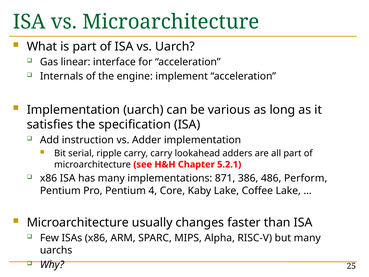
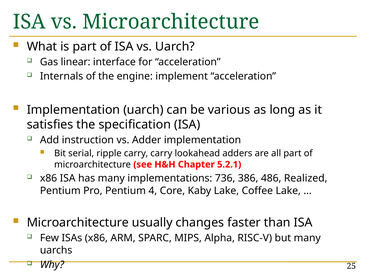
871: 871 -> 736
Perform: Perform -> Realized
